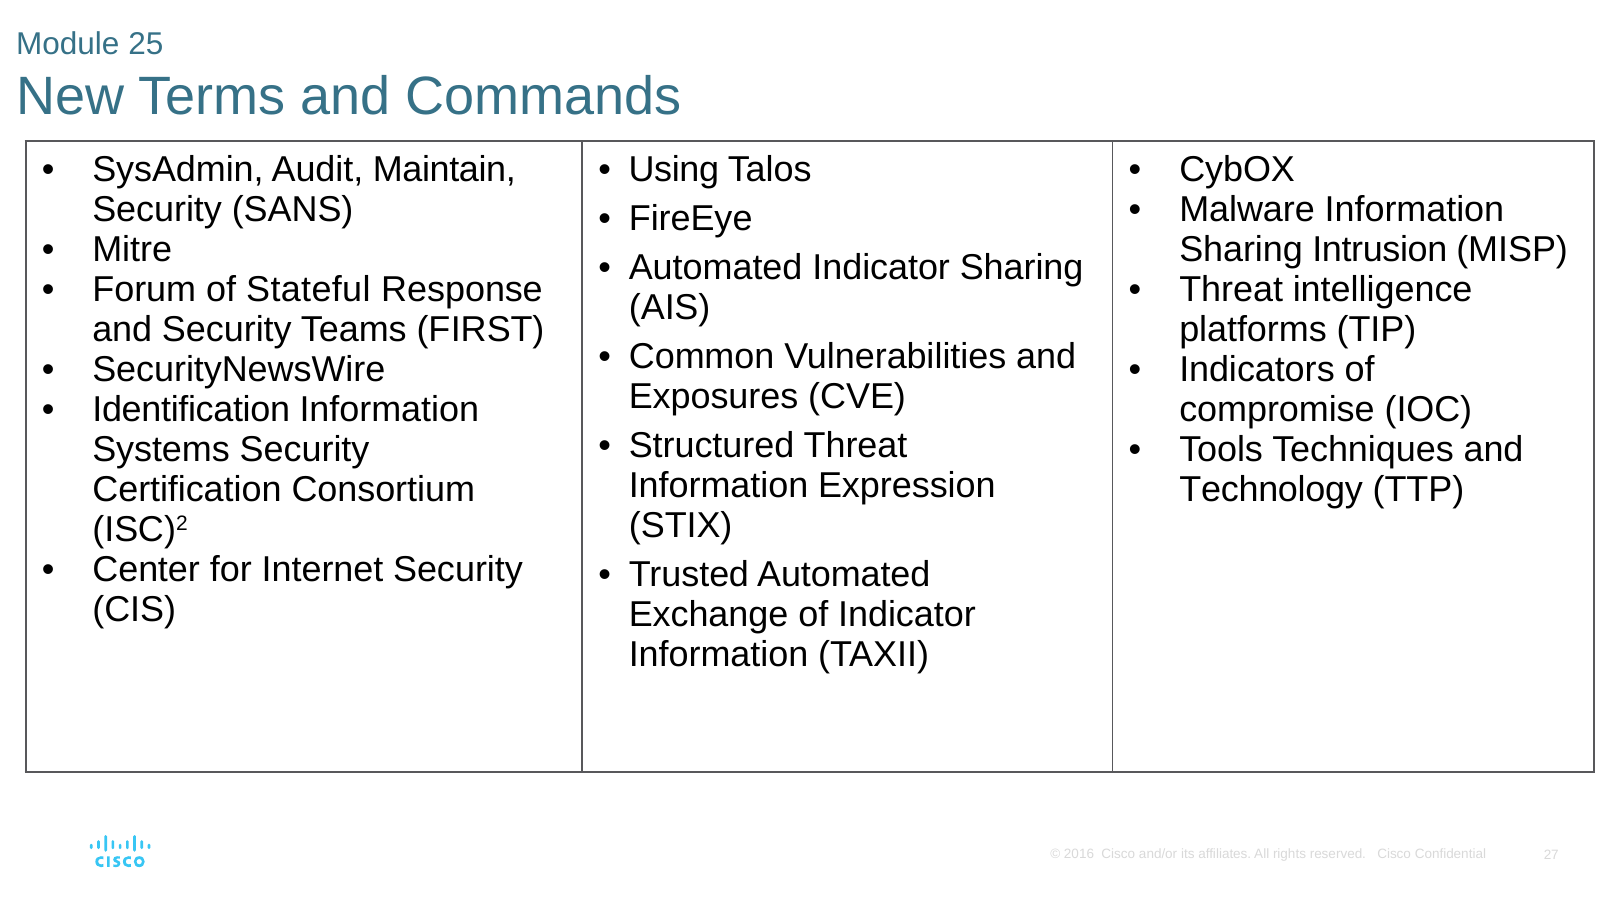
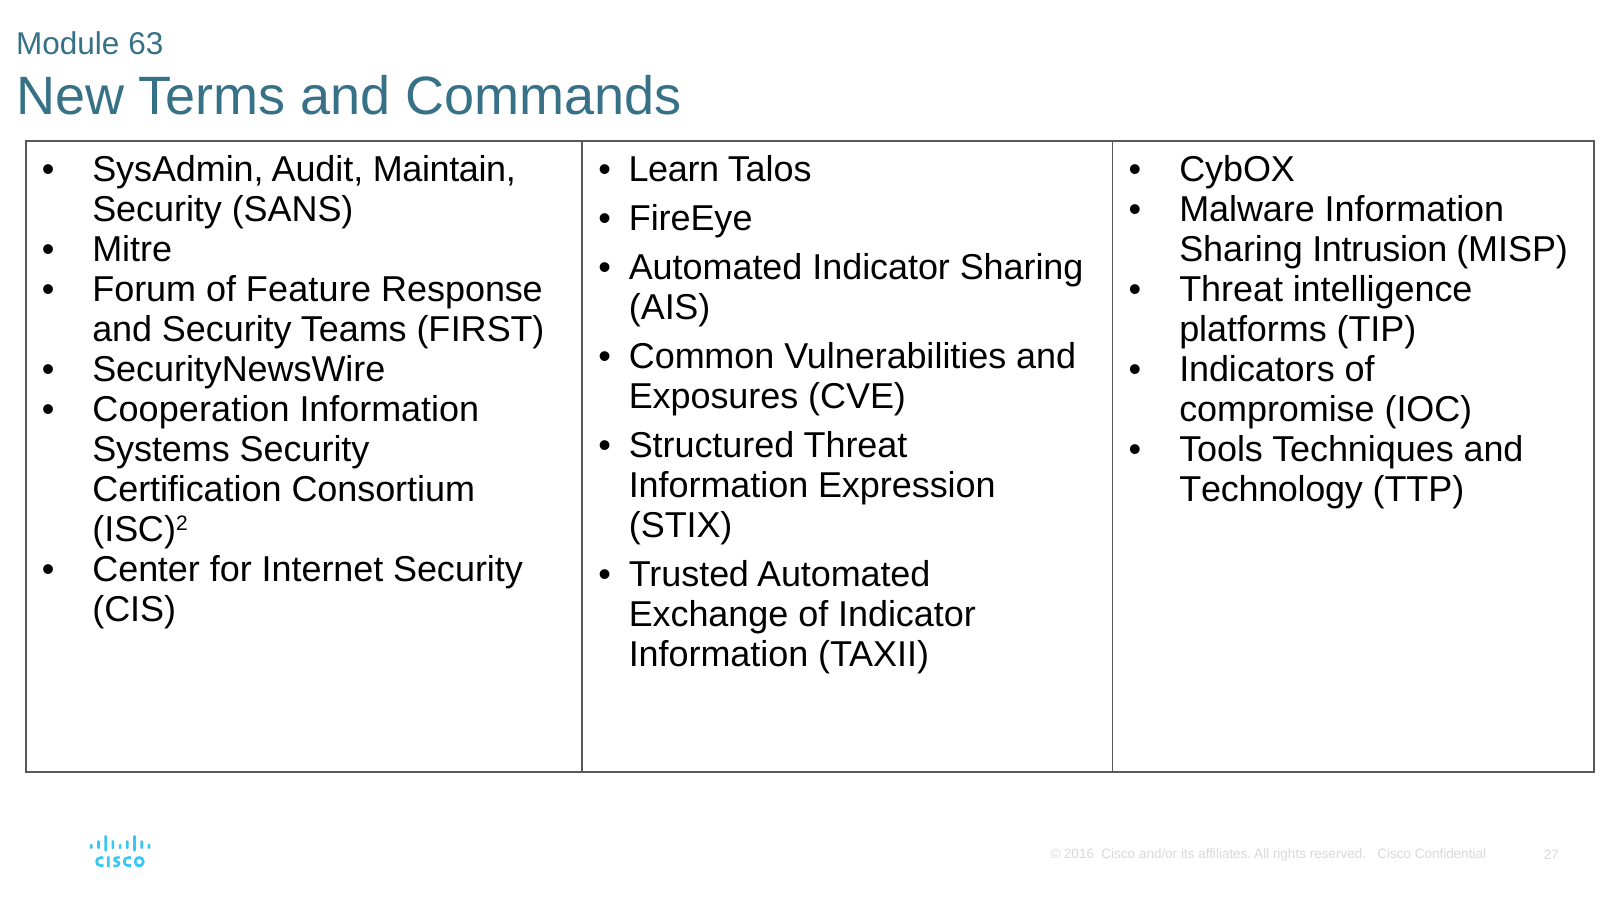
25: 25 -> 63
Using: Using -> Learn
Stateful: Stateful -> Feature
Identification: Identification -> Cooperation
